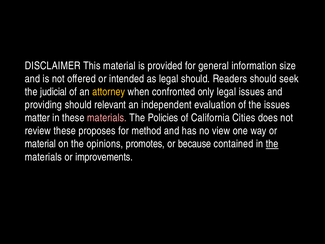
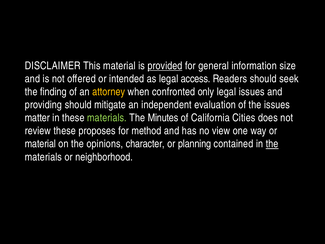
provided underline: none -> present
legal should: should -> access
judicial: judicial -> finding
relevant: relevant -> mitigate
materials at (107, 118) colour: pink -> light green
Policies: Policies -> Minutes
promotes: promotes -> character
because: because -> planning
improvements: improvements -> neighborhood
